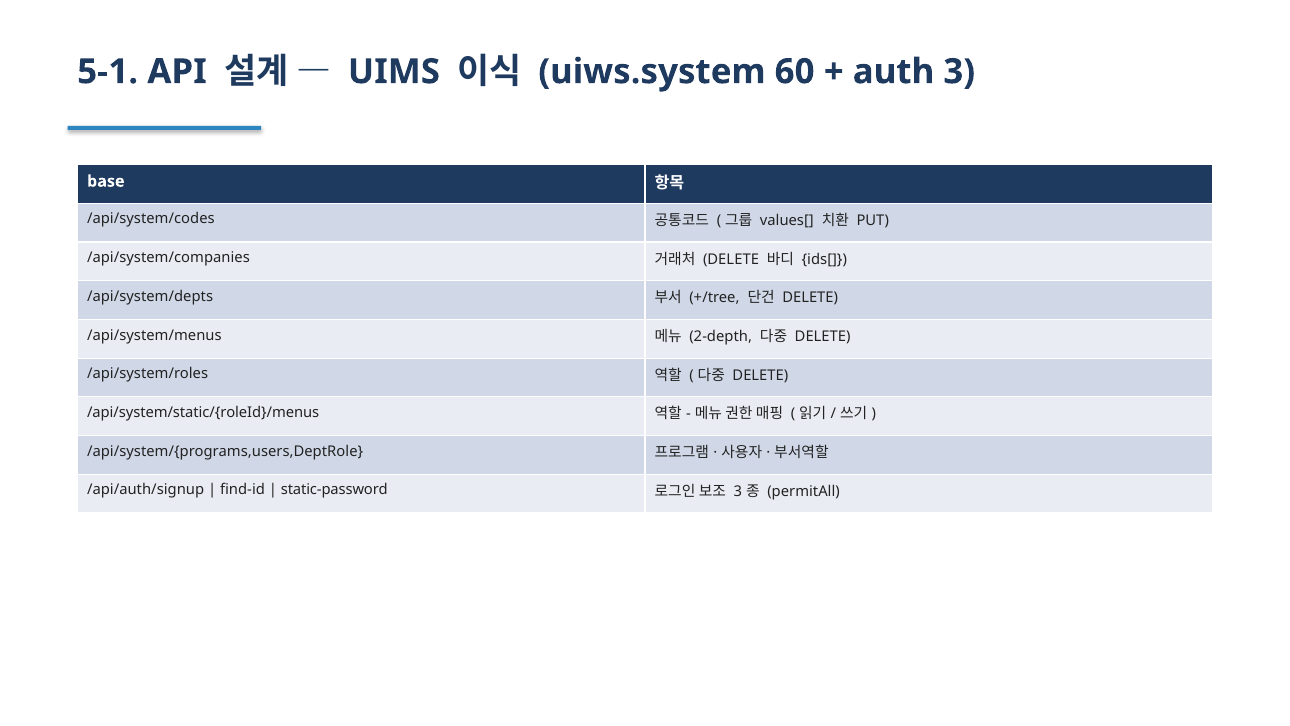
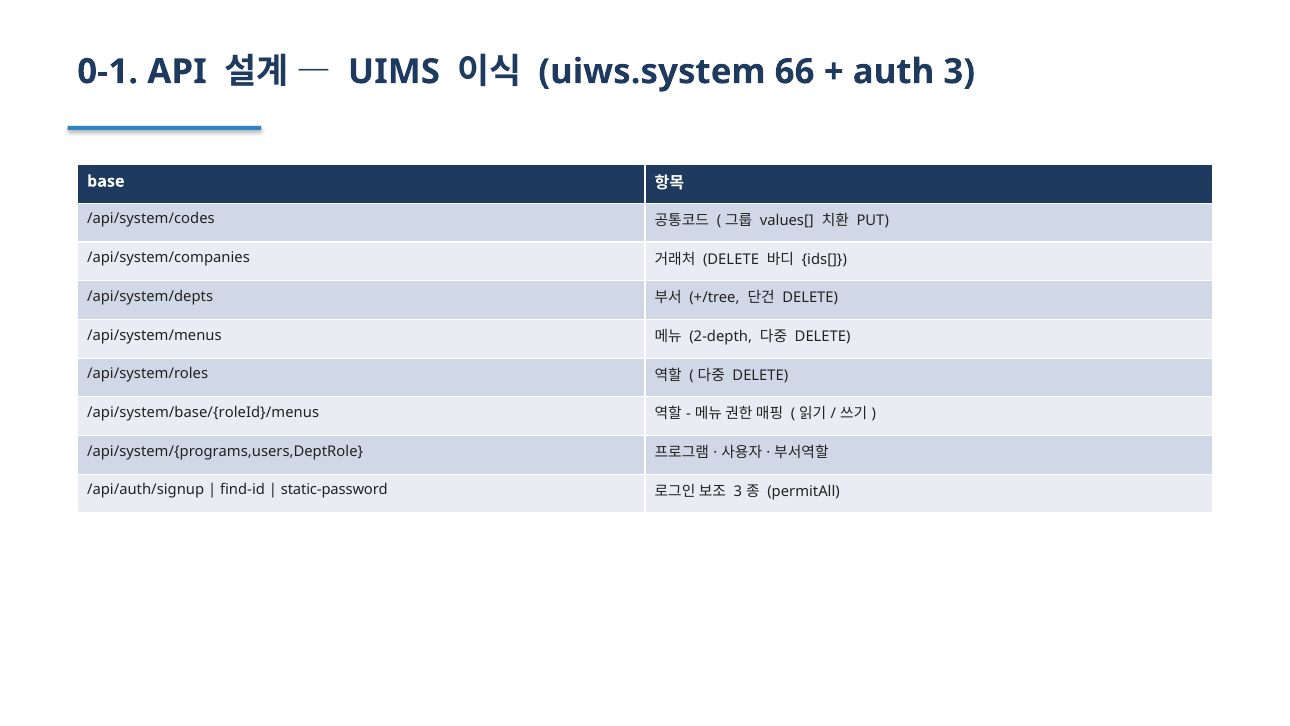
5-1: 5-1 -> 0-1
60: 60 -> 66
/api/system/static/{roleId}/menus: /api/system/static/{roleId}/menus -> /api/system/base/{roleId}/menus
